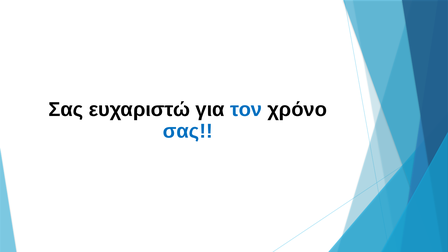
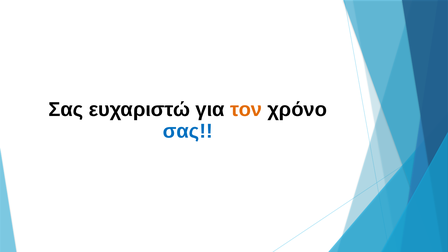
τον colour: blue -> orange
